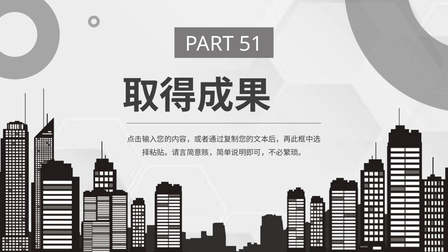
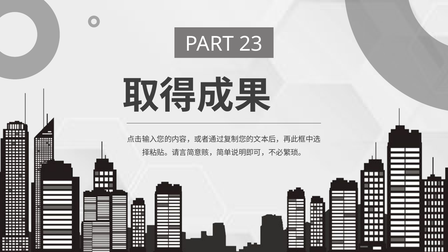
51: 51 -> 23
